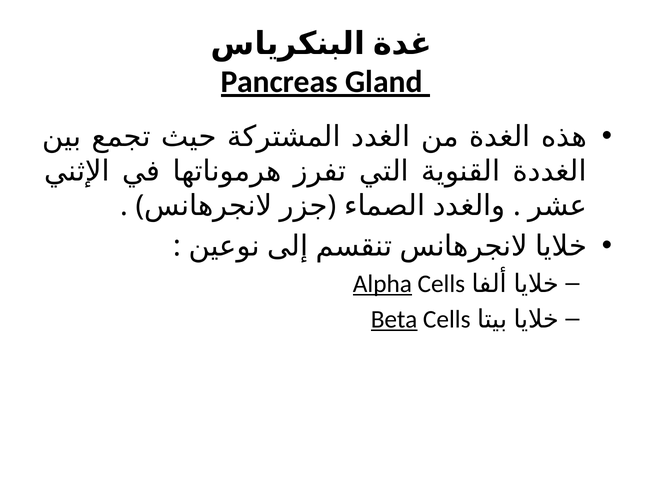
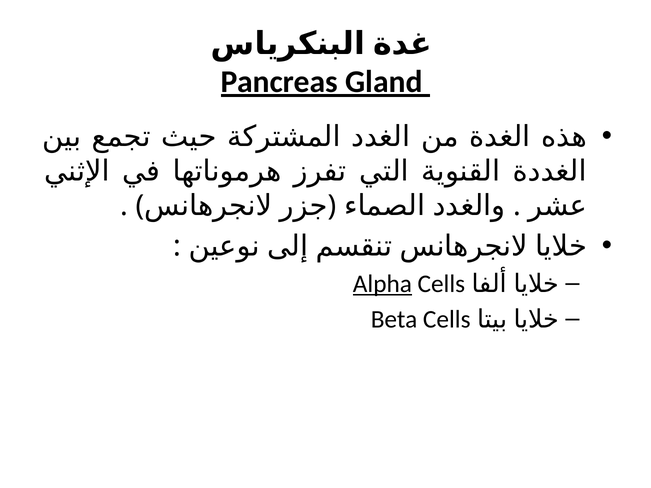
Beta underline: present -> none
